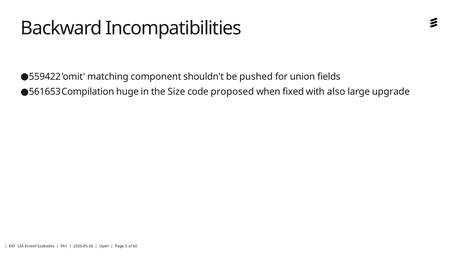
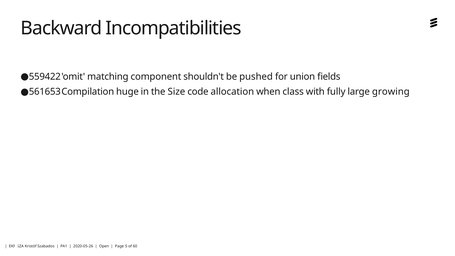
proposed: proposed -> allocation
fixed: fixed -> class
also: also -> fully
upgrade: upgrade -> growing
